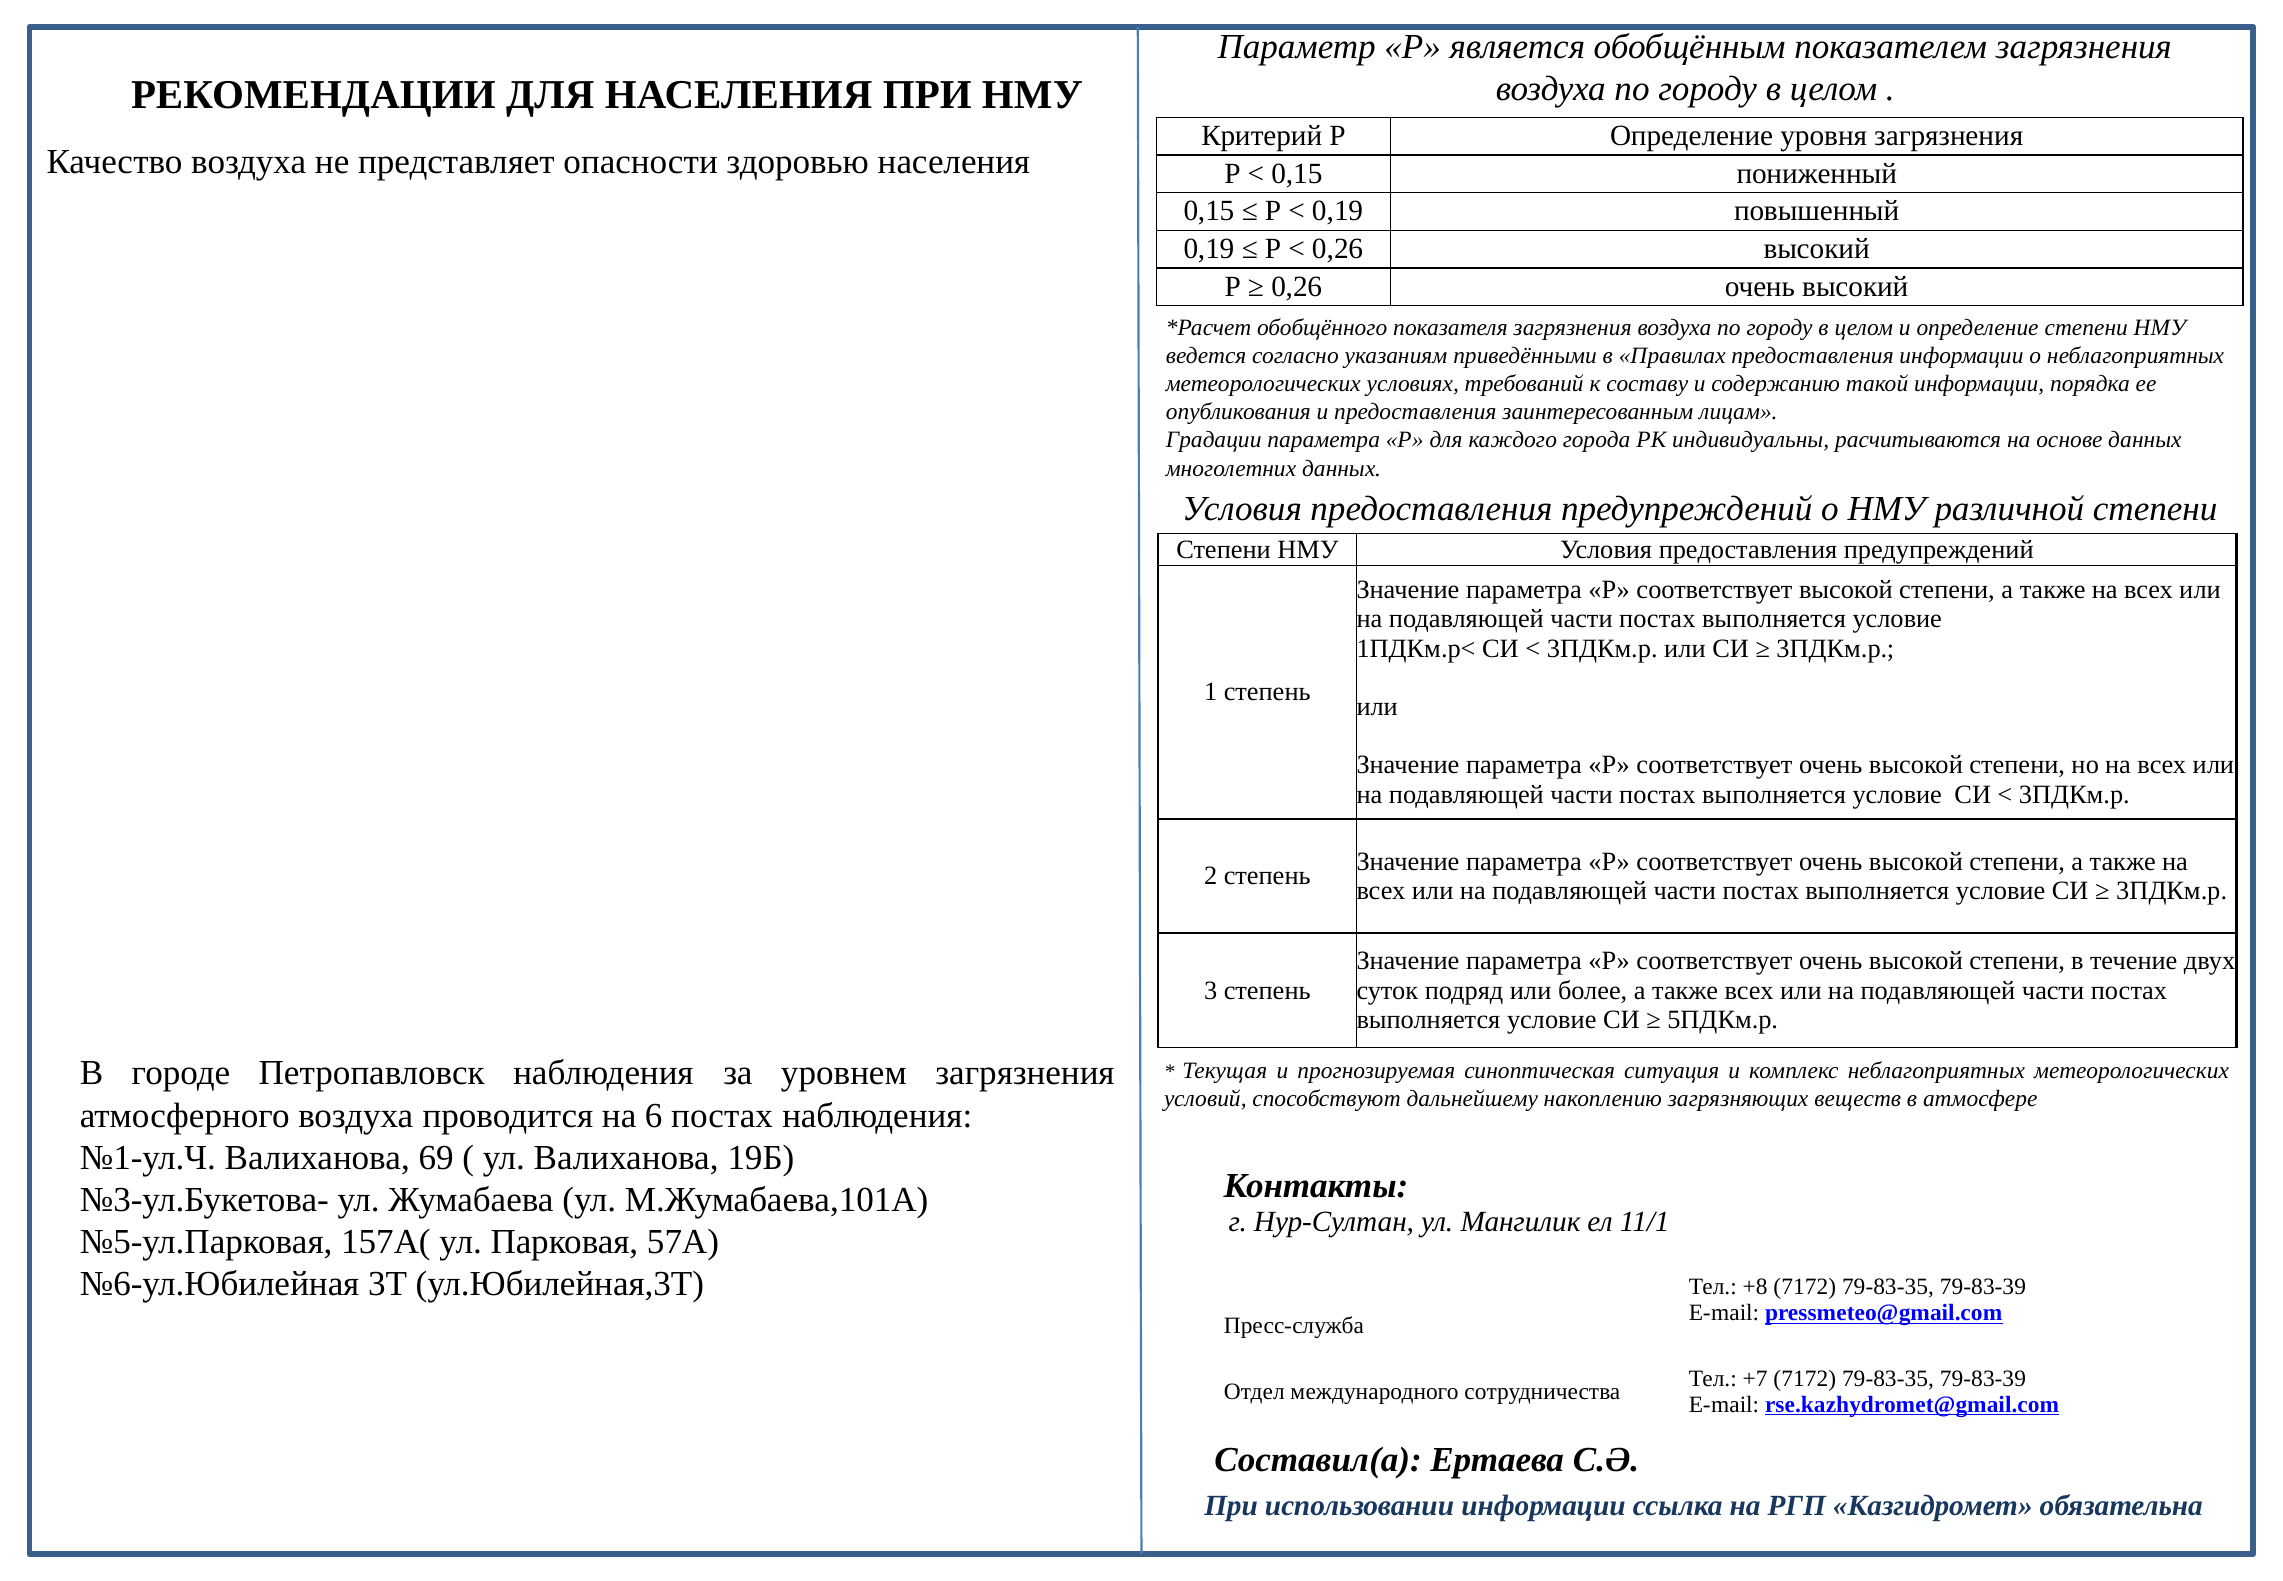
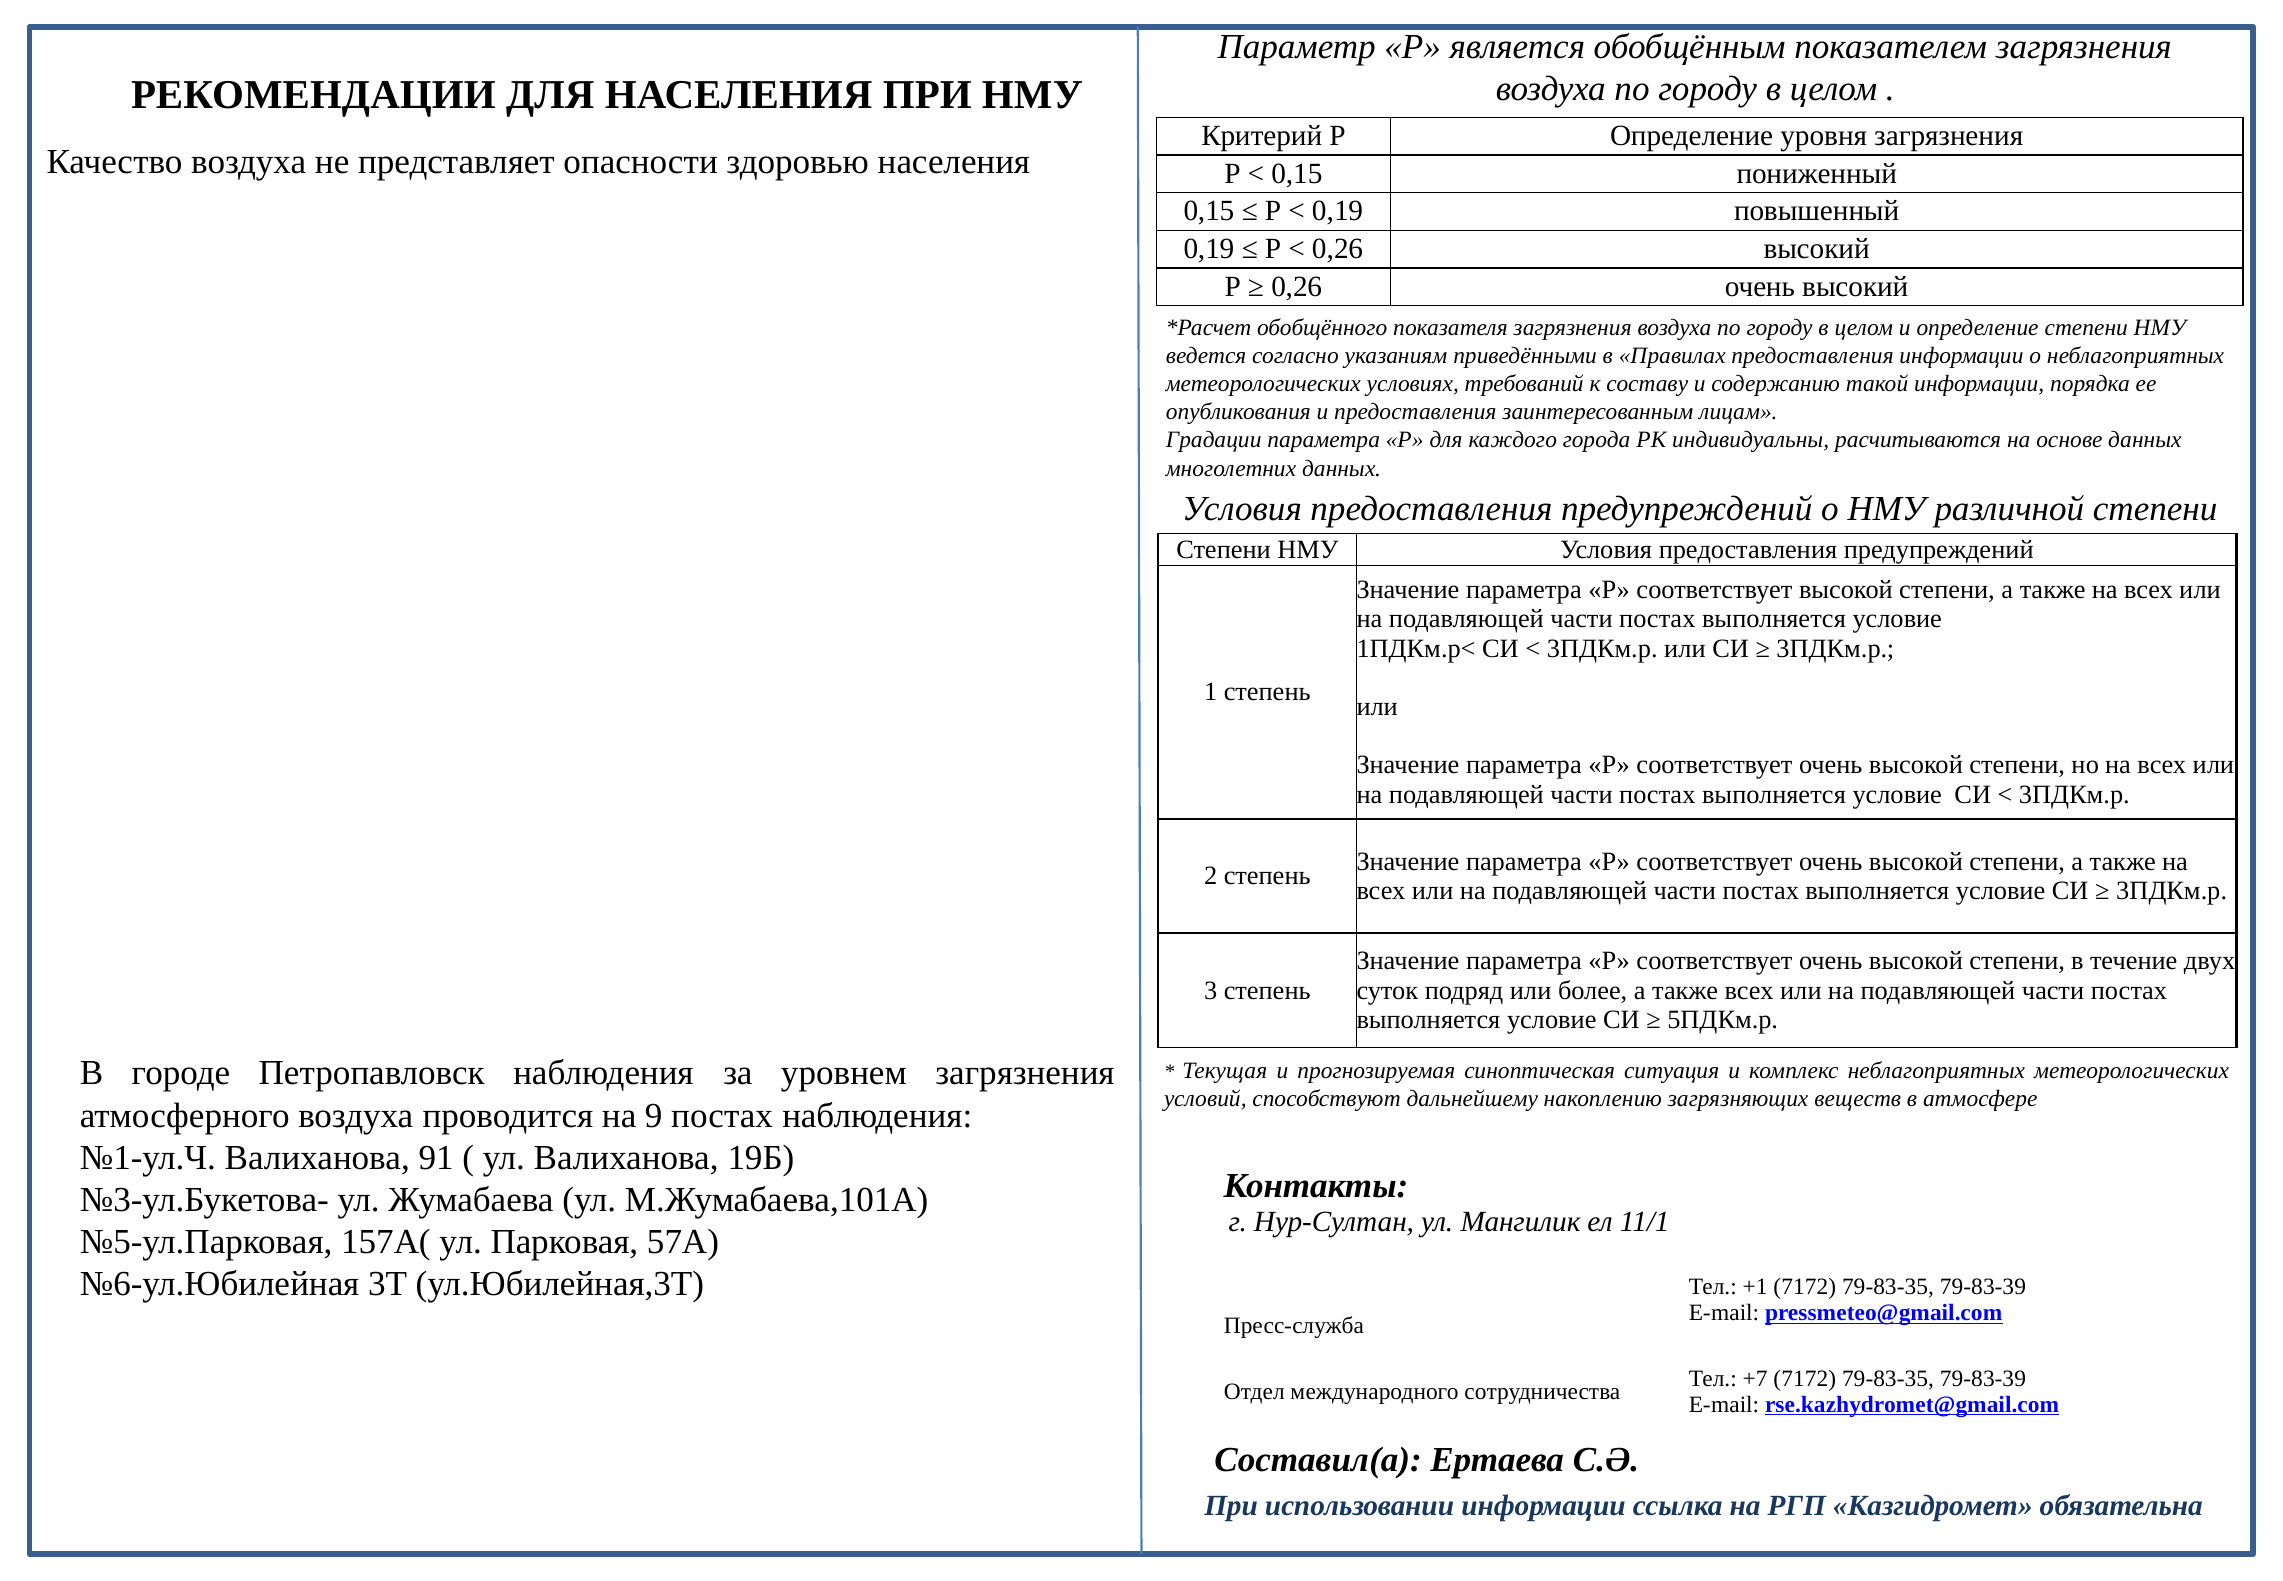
6: 6 -> 9
69: 69 -> 91
+8: +8 -> +1
